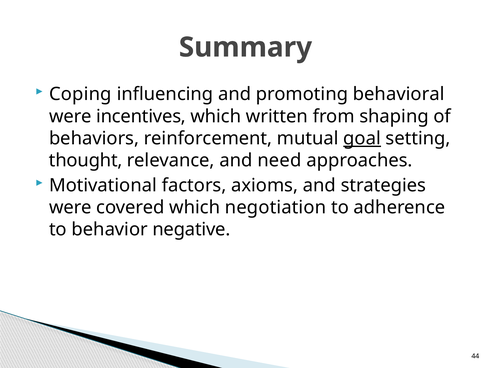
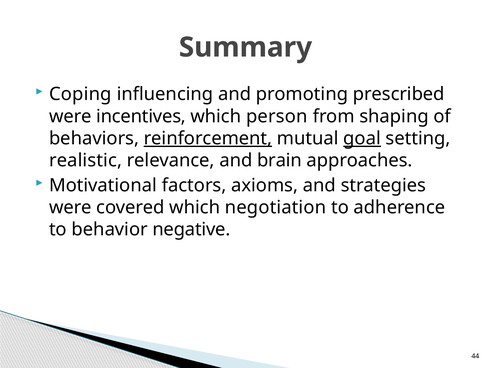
behavioral: behavioral -> prescribed
written: written -> person
reinforcement underline: none -> present
thought: thought -> realistic
need: need -> brain
